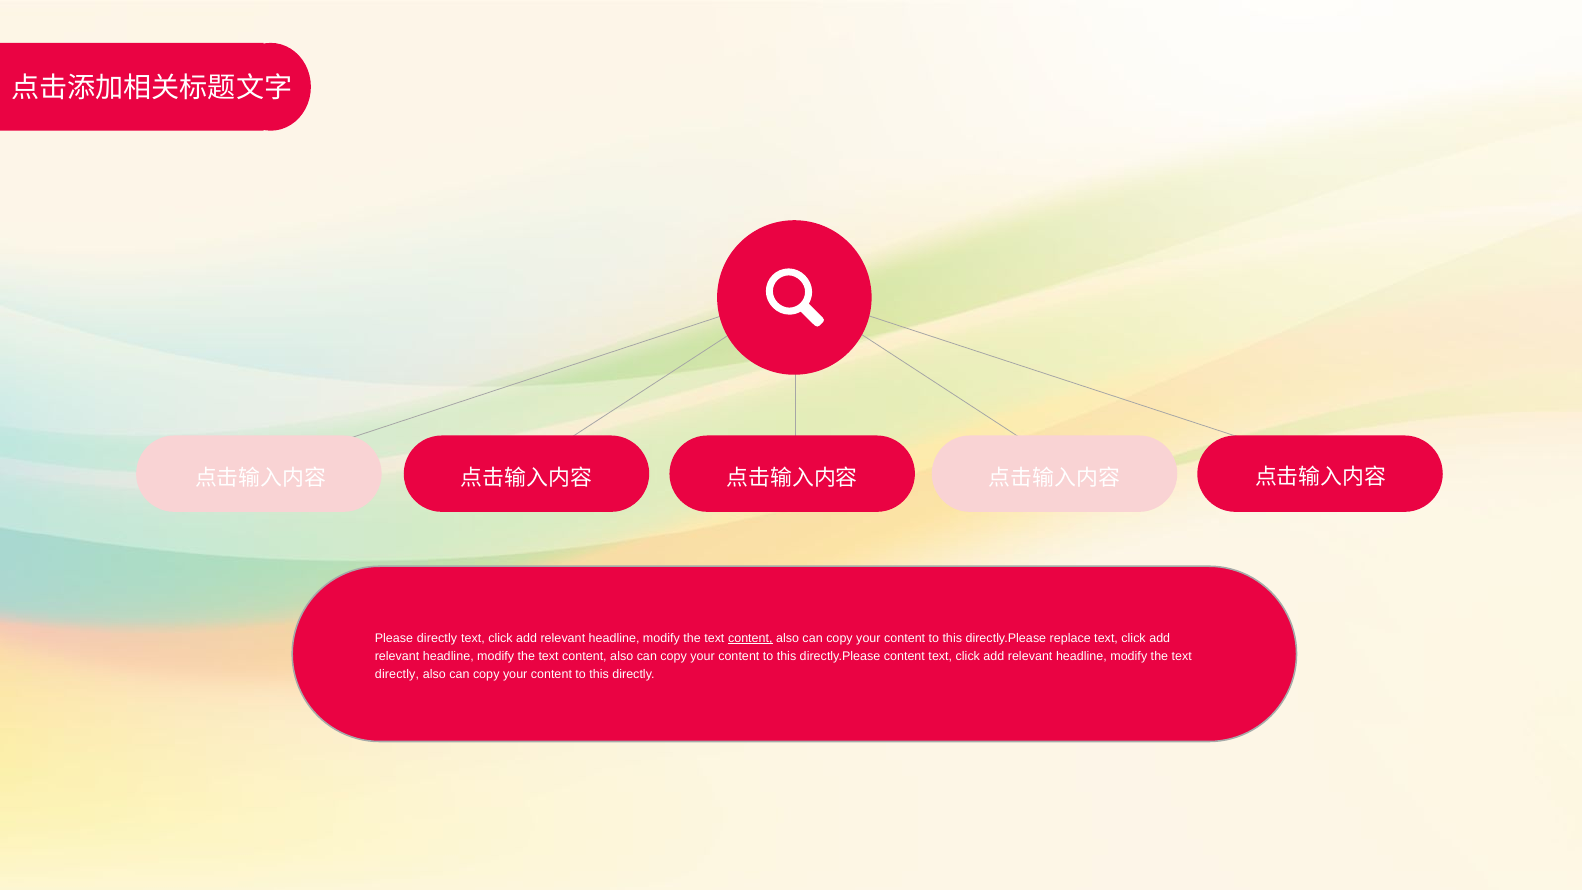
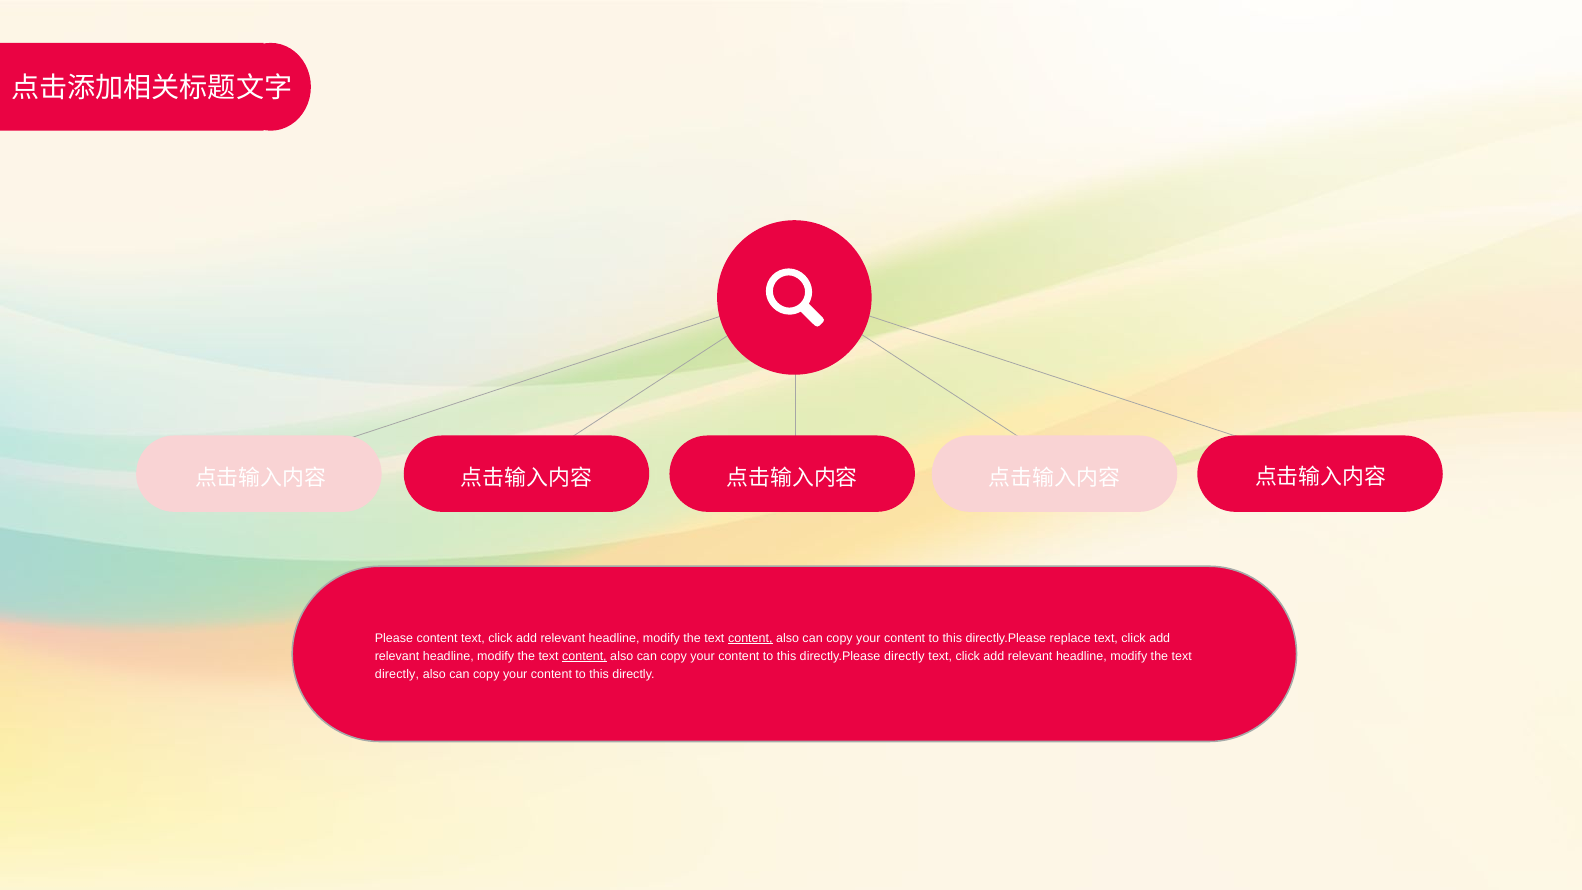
Please directly: directly -> content
content at (584, 656) underline: none -> present
directly.Please content: content -> directly
